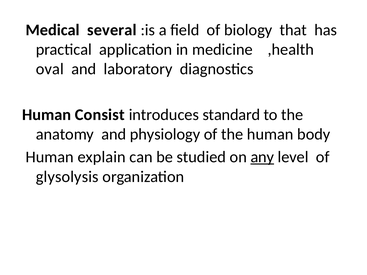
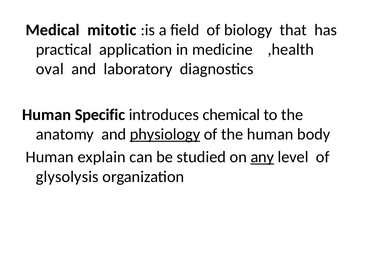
several: several -> mitotic
Consist: Consist -> Specific
standard: standard -> chemical
physiology underline: none -> present
